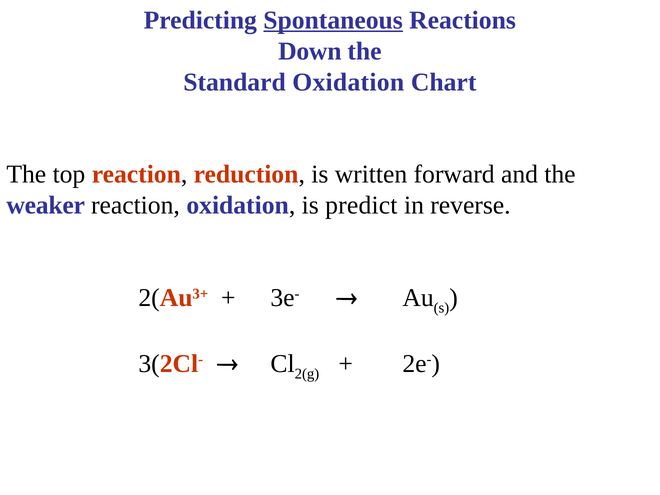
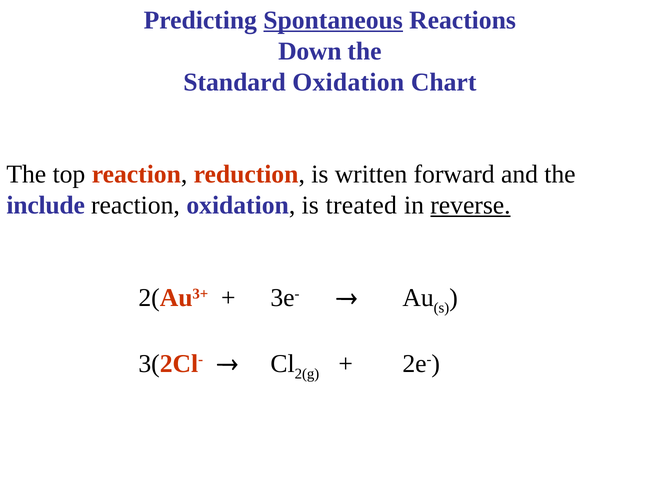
weaker: weaker -> include
predict: predict -> treated
reverse underline: none -> present
